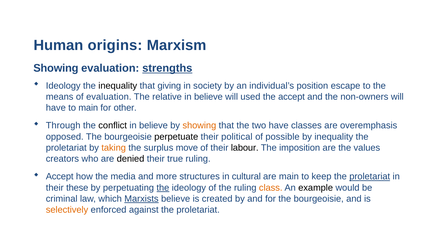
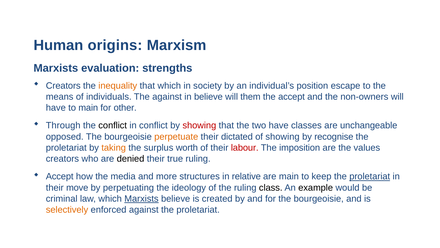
Showing at (56, 68): Showing -> Marxists
strengths underline: present -> none
Ideology at (63, 85): Ideology -> Creators
inequality at (118, 85) colour: black -> orange
that giving: giving -> which
of evaluation: evaluation -> individuals
The relative: relative -> against
used: used -> them
believe at (153, 125): believe -> conflict
showing at (199, 125) colour: orange -> red
overemphasis: overemphasis -> unchangeable
perpetuate colour: black -> orange
political: political -> dictated
of possible: possible -> showing
by inequality: inequality -> recognise
move: move -> worth
labour colour: black -> red
cultural: cultural -> relative
these: these -> move
the at (163, 187) underline: present -> none
class colour: orange -> black
